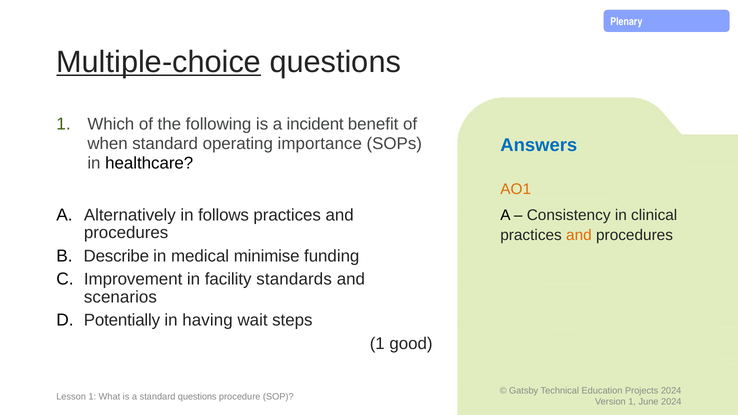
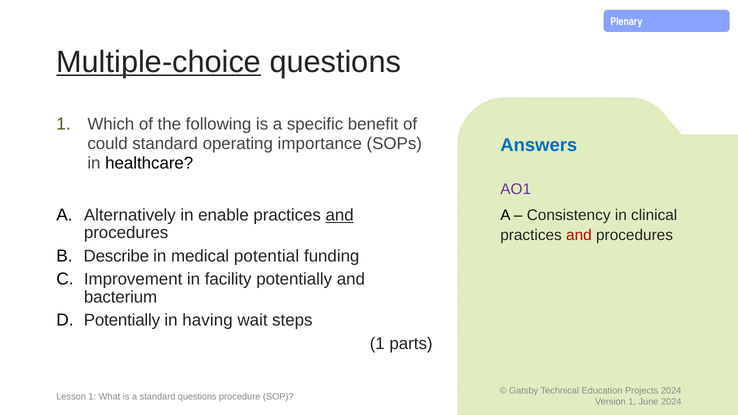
incident: incident -> specific
when: when -> could
AO1 colour: orange -> purple
follows: follows -> enable
and at (340, 215) underline: none -> present
and at (579, 235) colour: orange -> red
minimise: minimise -> potential
facility standards: standards -> potentially
scenarios: scenarios -> bacterium
good: good -> parts
